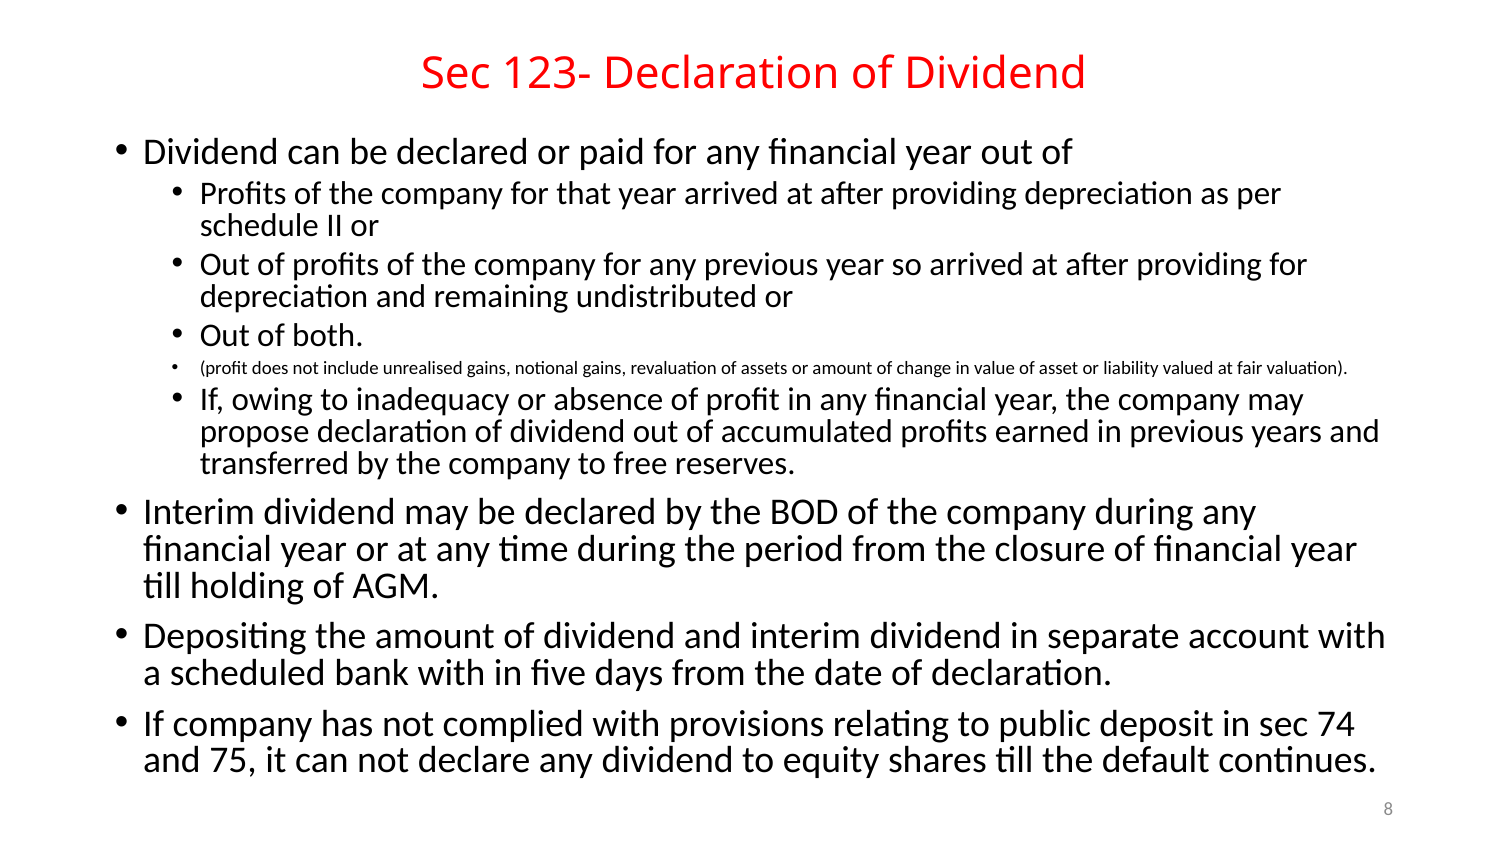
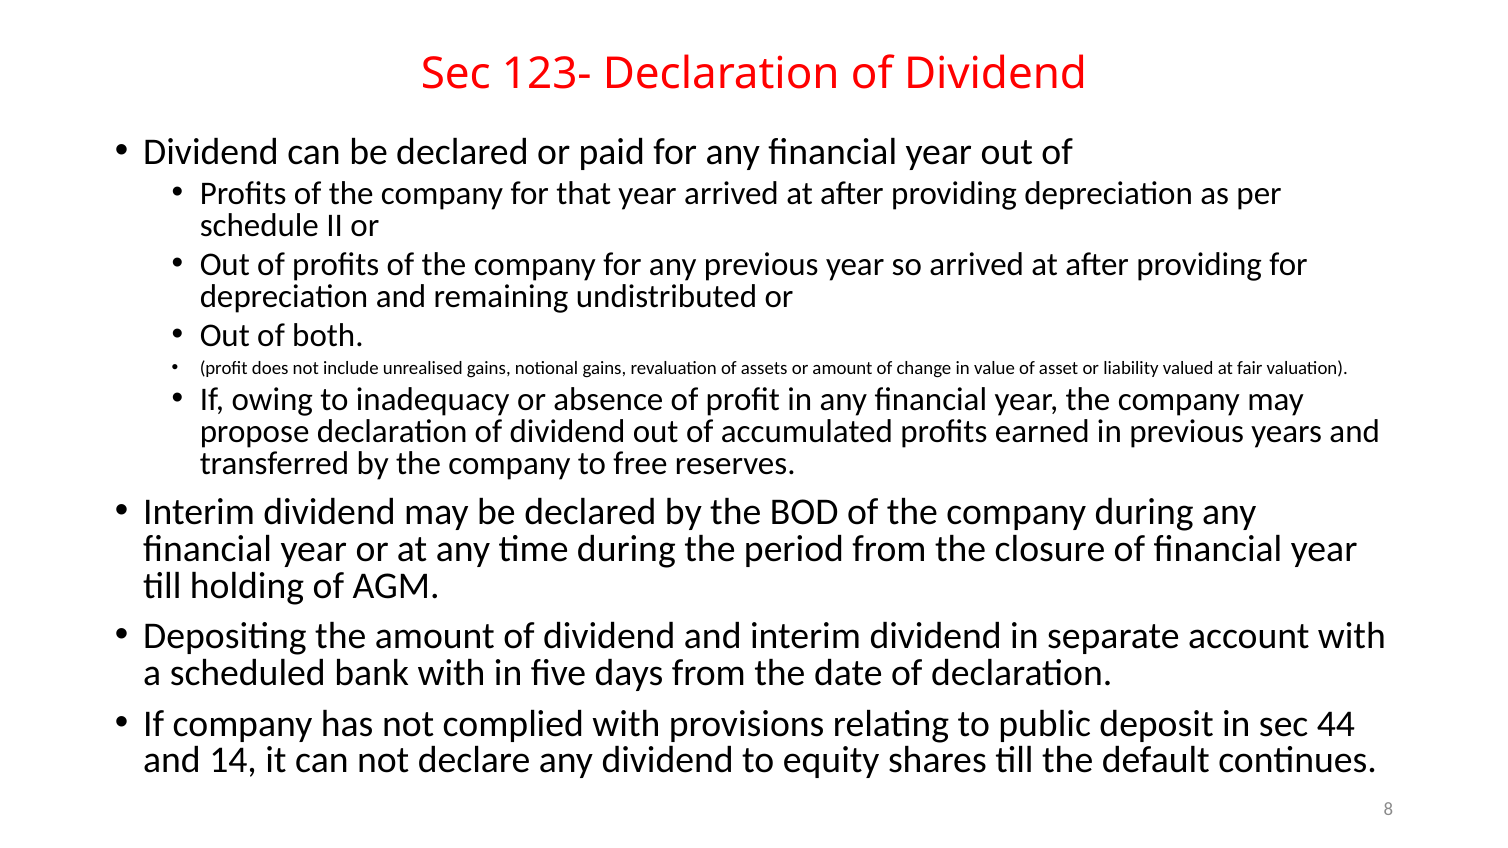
74: 74 -> 44
75: 75 -> 14
